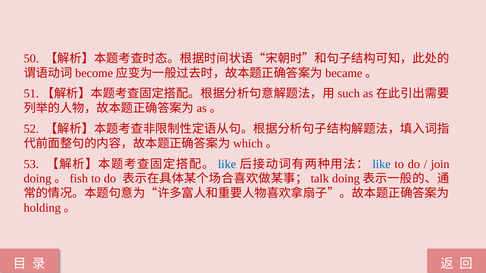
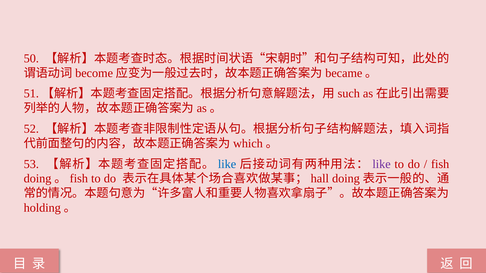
like at (382, 164) colour: blue -> purple
join at (440, 164): join -> fish
talk: talk -> hall
